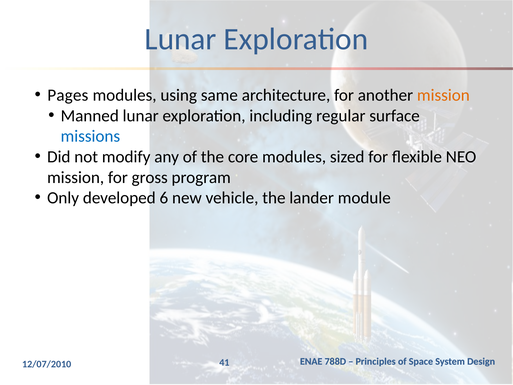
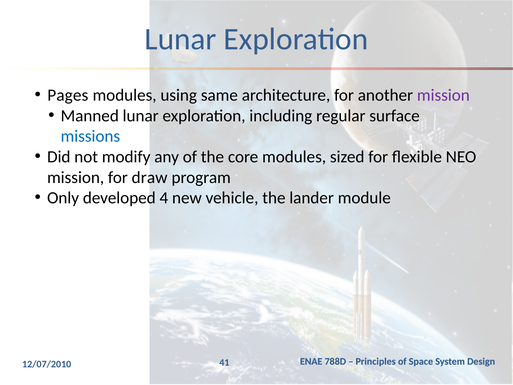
mission at (443, 95) colour: orange -> purple
gross: gross -> draw
6: 6 -> 4
